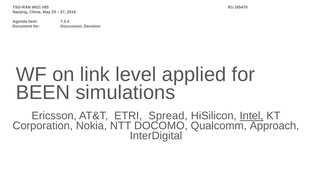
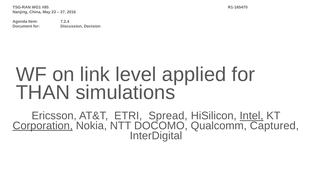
BEEN: BEEN -> THAN
Corporation underline: none -> present
Approach: Approach -> Captured
